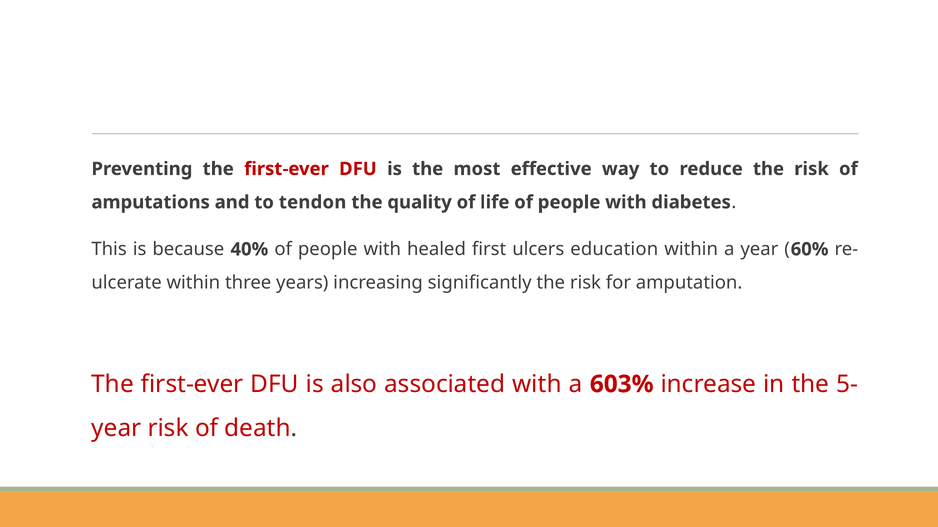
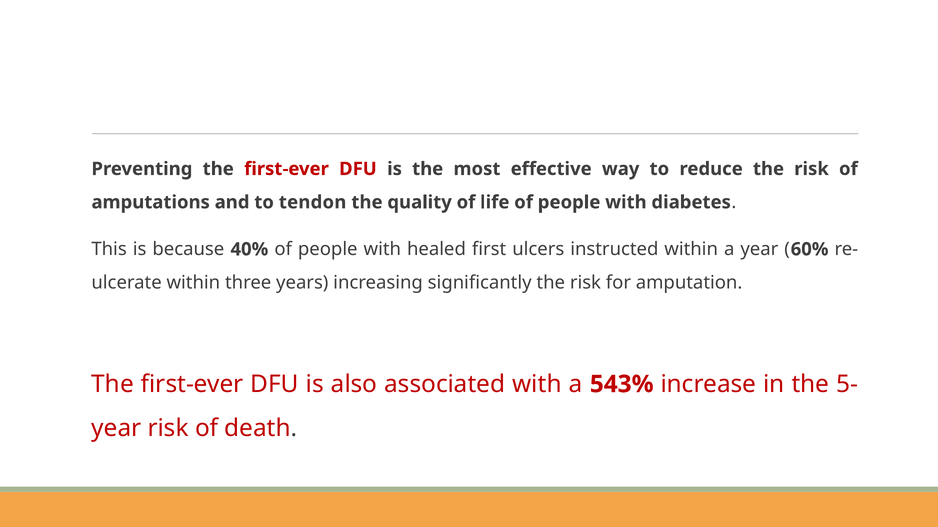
education: education -> instructed
603%: 603% -> 543%
